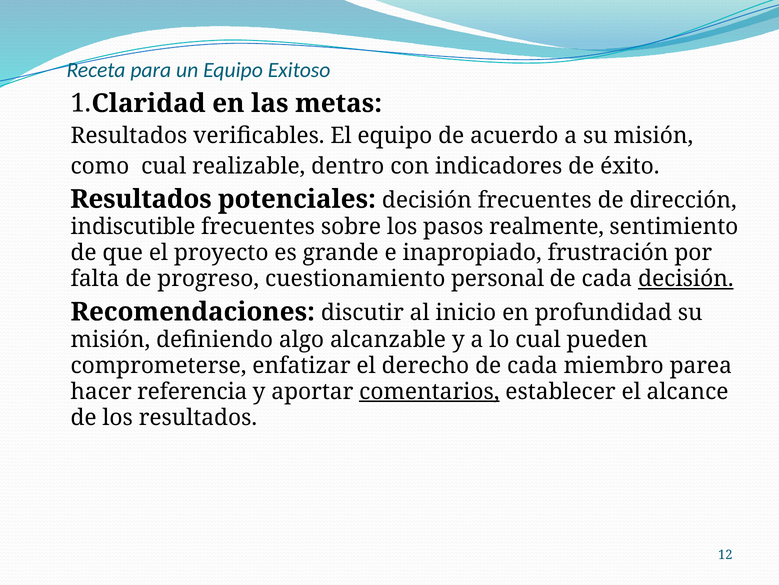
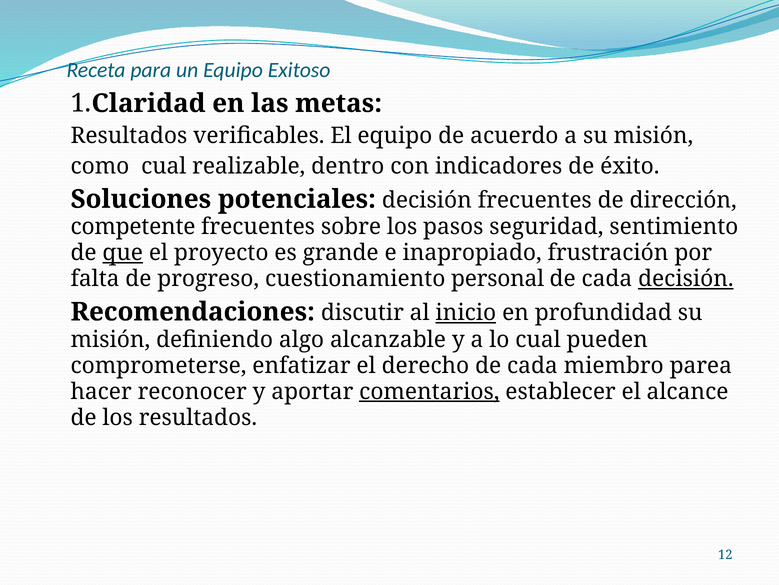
Resultados at (141, 199): Resultados -> Soluciones
indiscutible: indiscutible -> competente
realmente: realmente -> seguridad
que underline: none -> present
inicio underline: none -> present
referencia: referencia -> reconocer
